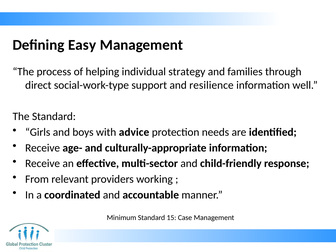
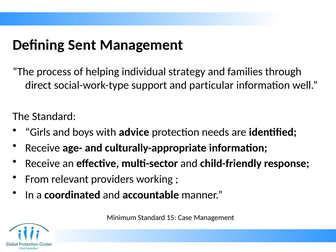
Easy: Easy -> Sent
resilience: resilience -> particular
